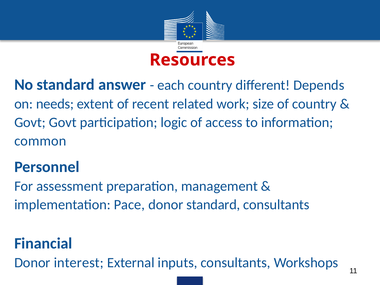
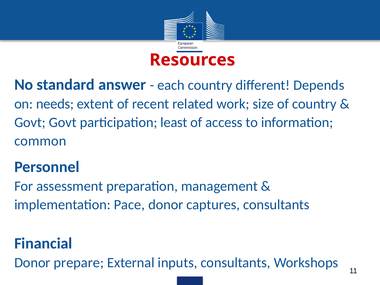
logic: logic -> least
donor standard: standard -> captures
interest: interest -> prepare
